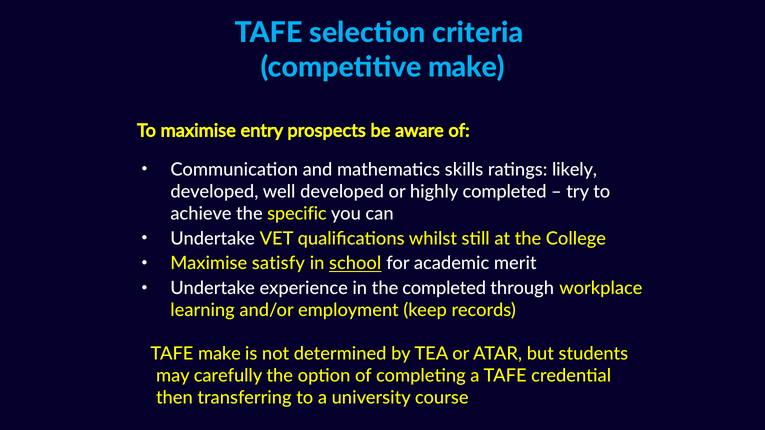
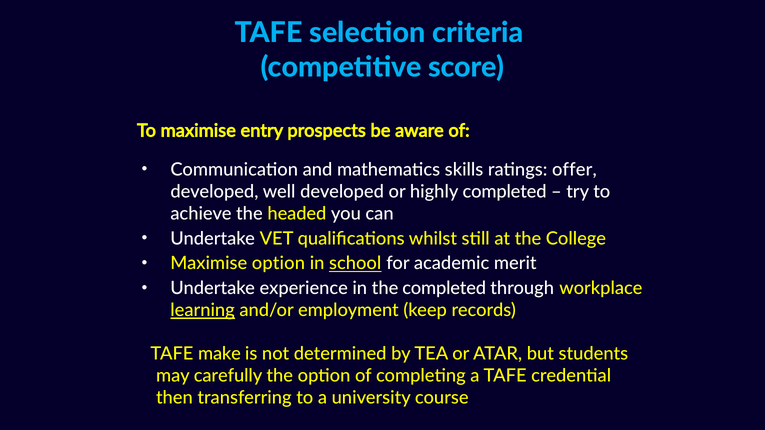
competitive make: make -> score
likely: likely -> offer
specific: specific -> headed
Maximise satisfy: satisfy -> option
learning underline: none -> present
